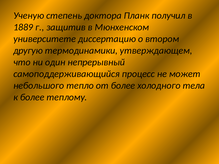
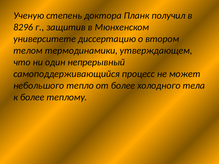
1889: 1889 -> 8296
другую: другую -> телом
